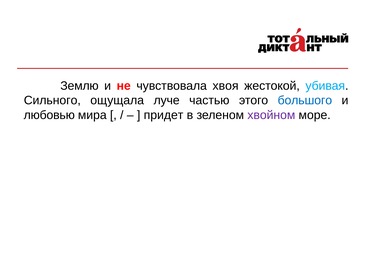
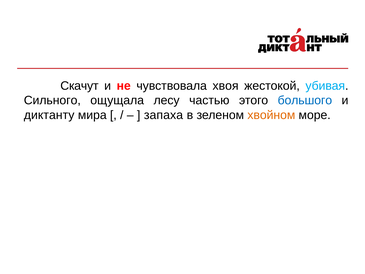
Землю: Землю -> Скачут
луче: луче -> лесу
любовью: любовью -> диктанту
придет: придет -> запаха
хвойном colour: purple -> orange
